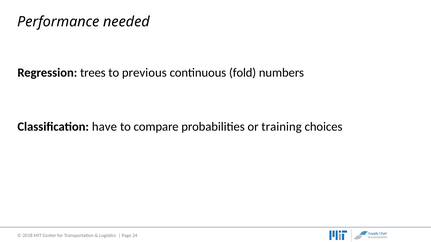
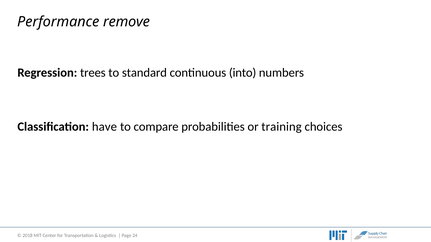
needed: needed -> remove
previous: previous -> standard
fold: fold -> into
